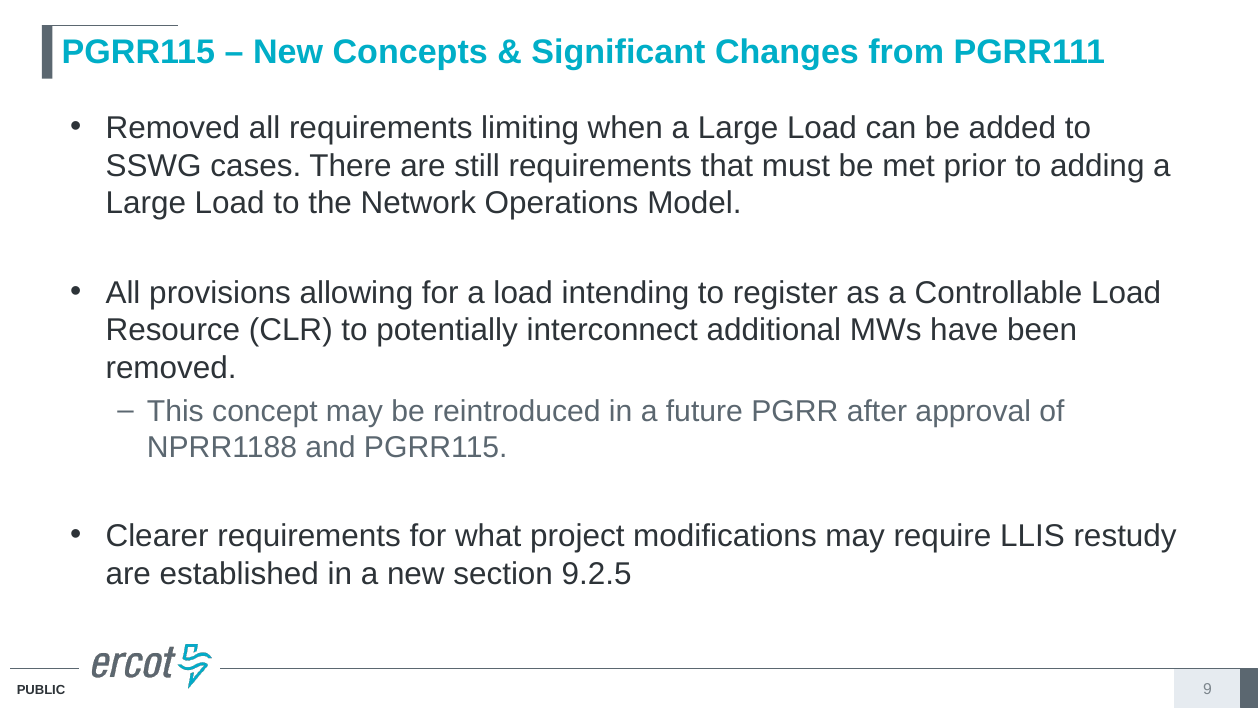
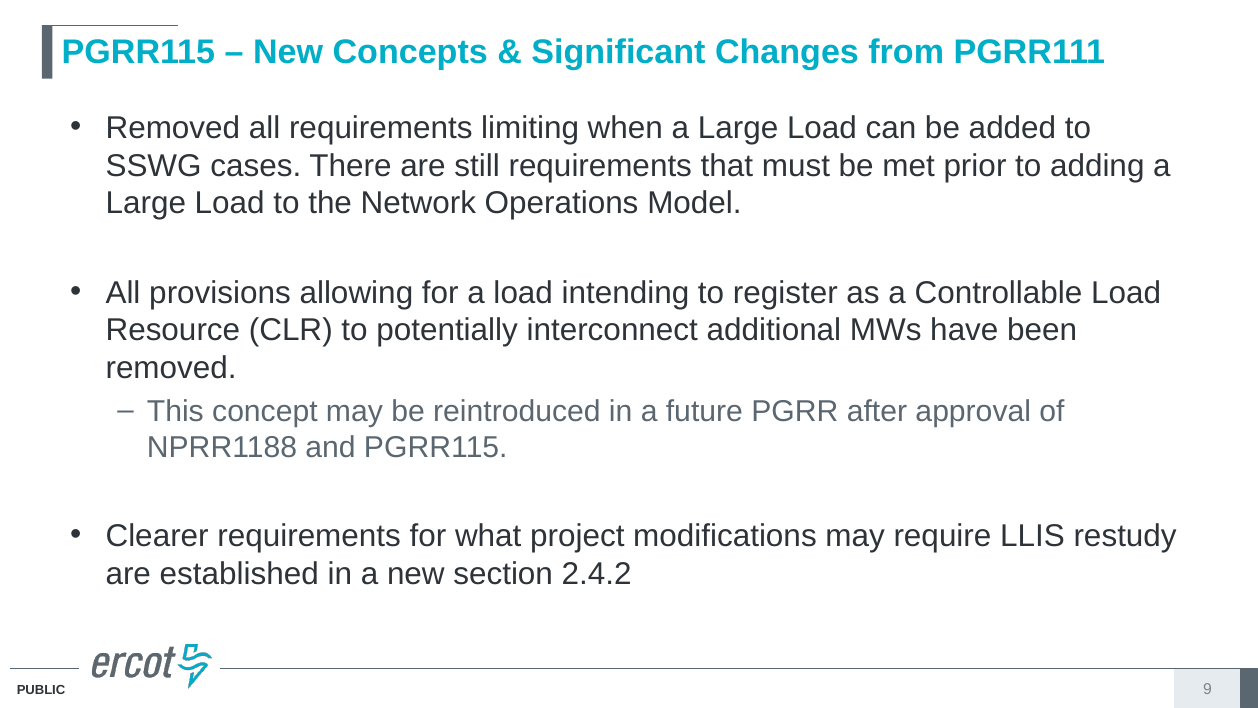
9.2.5: 9.2.5 -> 2.4.2
